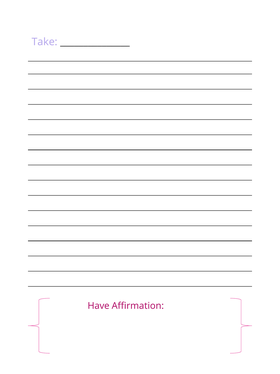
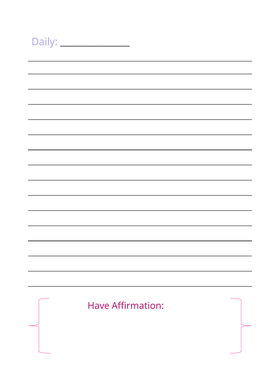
Take: Take -> Daily
